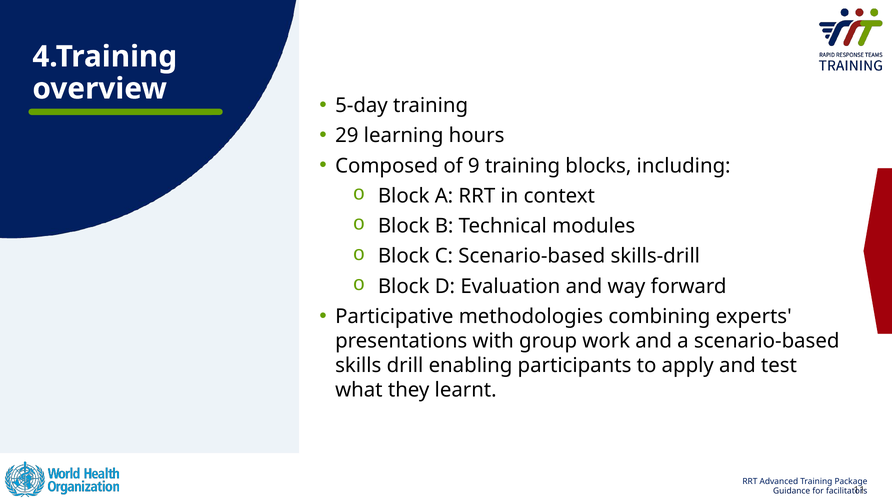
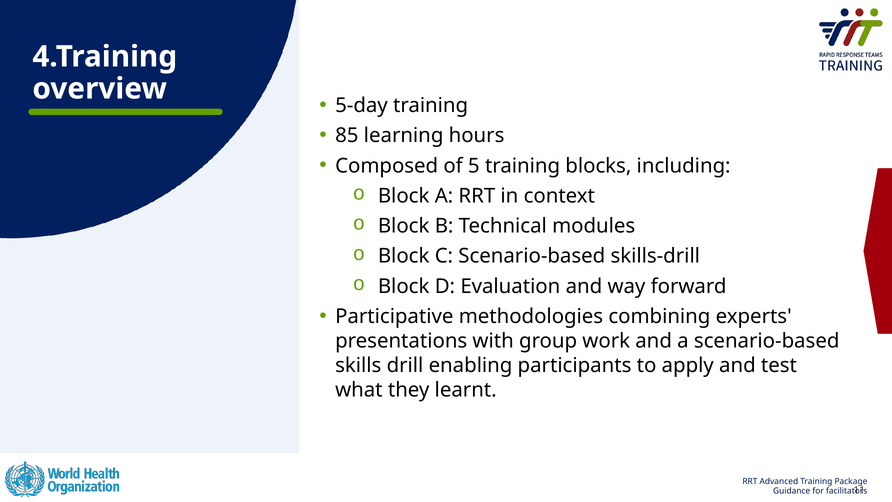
29: 29 -> 85
9: 9 -> 5
